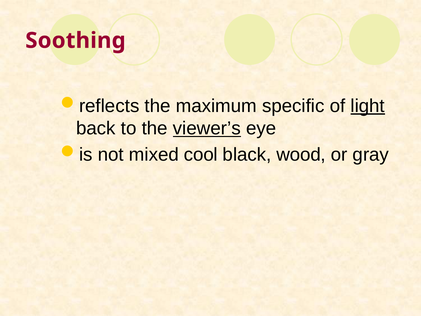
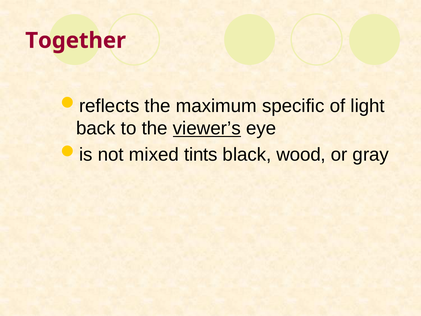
Soothing: Soothing -> Together
light underline: present -> none
cool: cool -> tints
